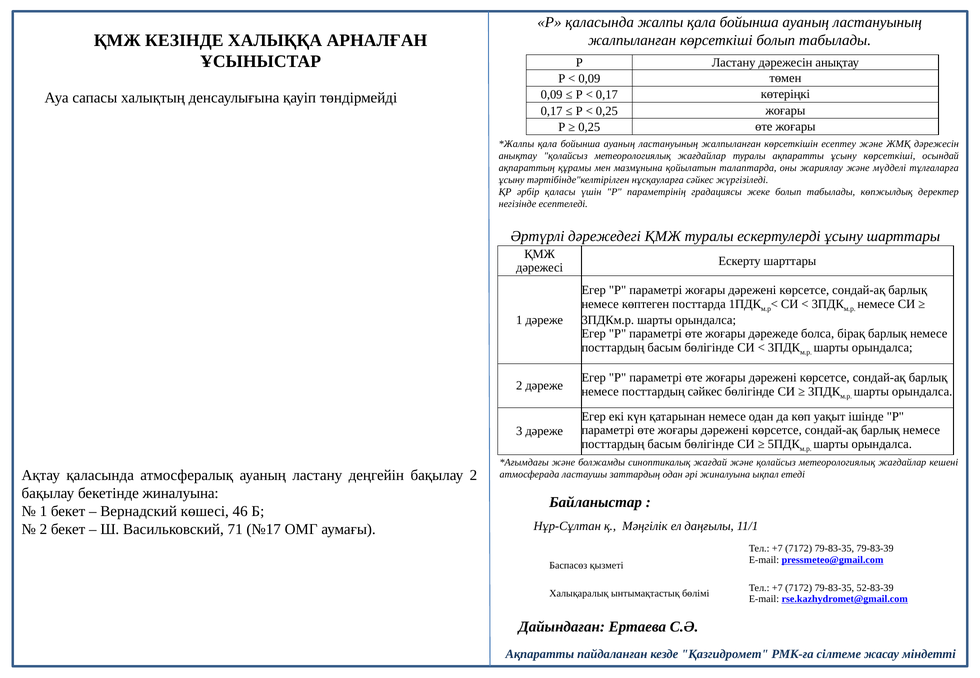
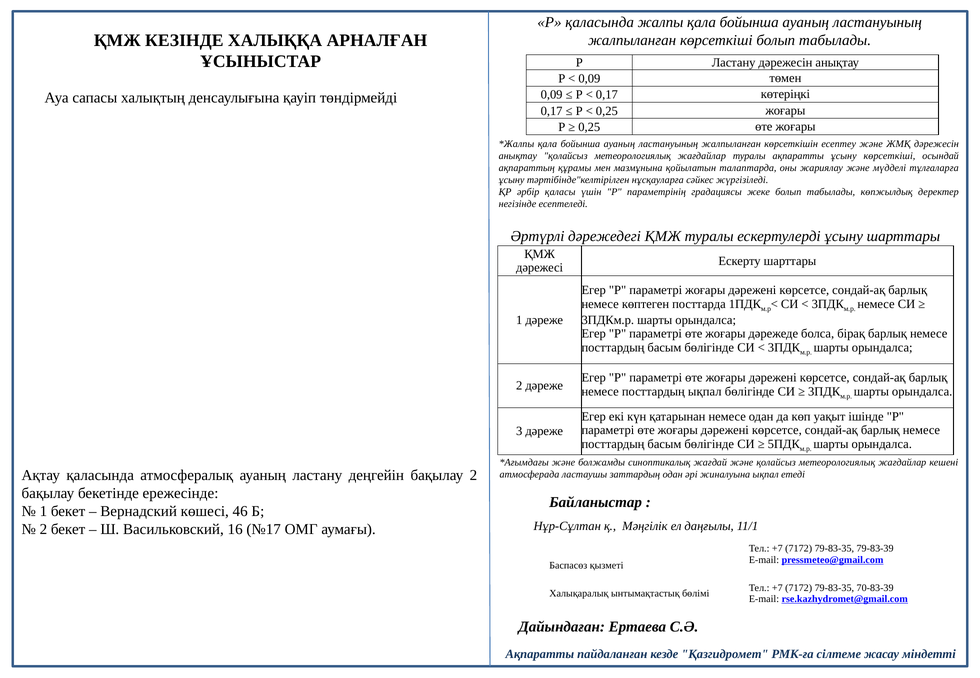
посттардың сәйкес: сәйкес -> ықпал
бекетінде жиналуына: жиналуына -> ережесінде
71: 71 -> 16
52-83-39: 52-83-39 -> 70-83-39
